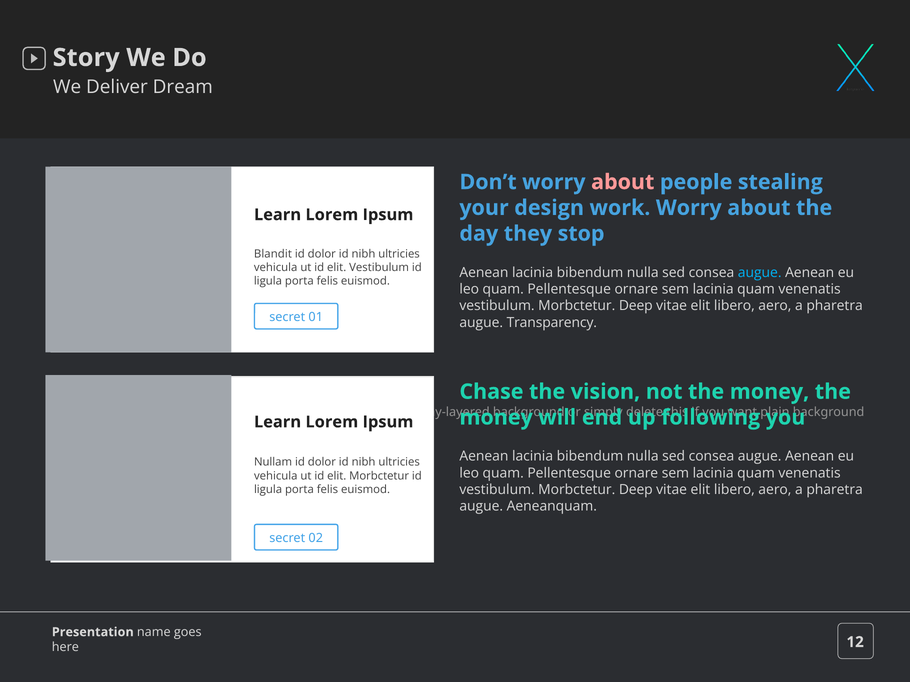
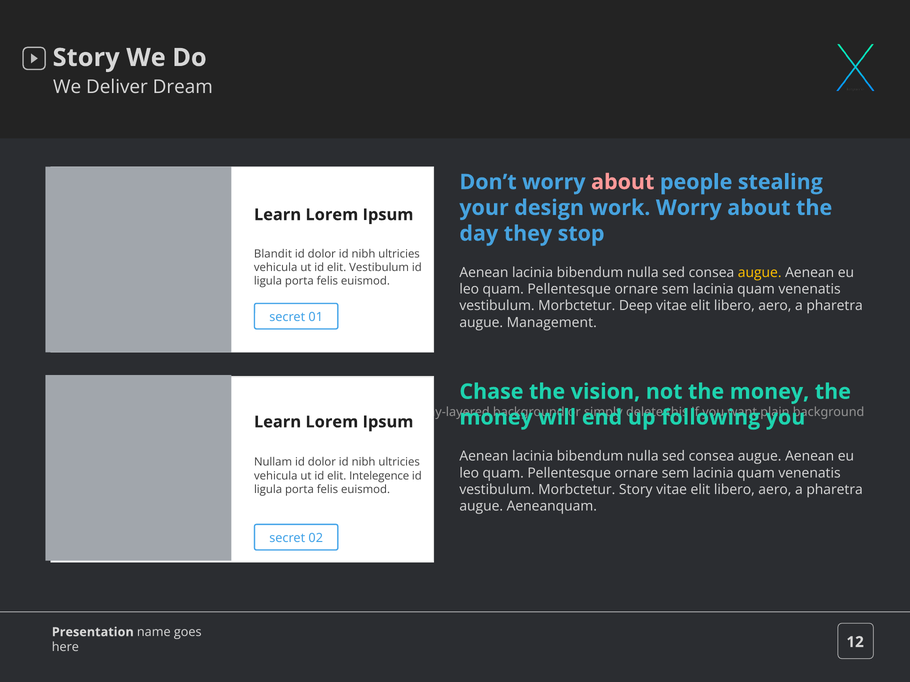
augue at (760, 273) colour: light blue -> yellow
augue Transparency: Transparency -> Management
elit Morbctetur: Morbctetur -> Intelegence
Deep at (636, 490): Deep -> Story
